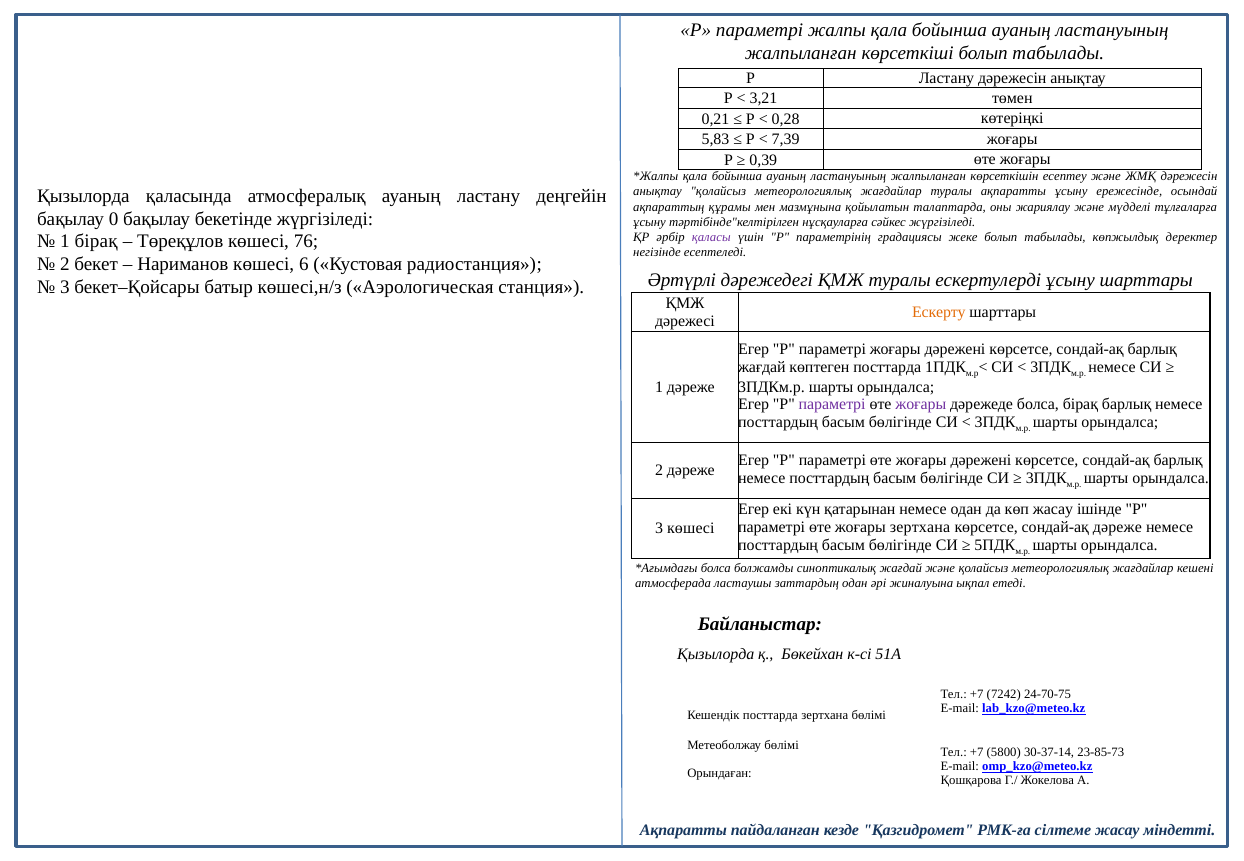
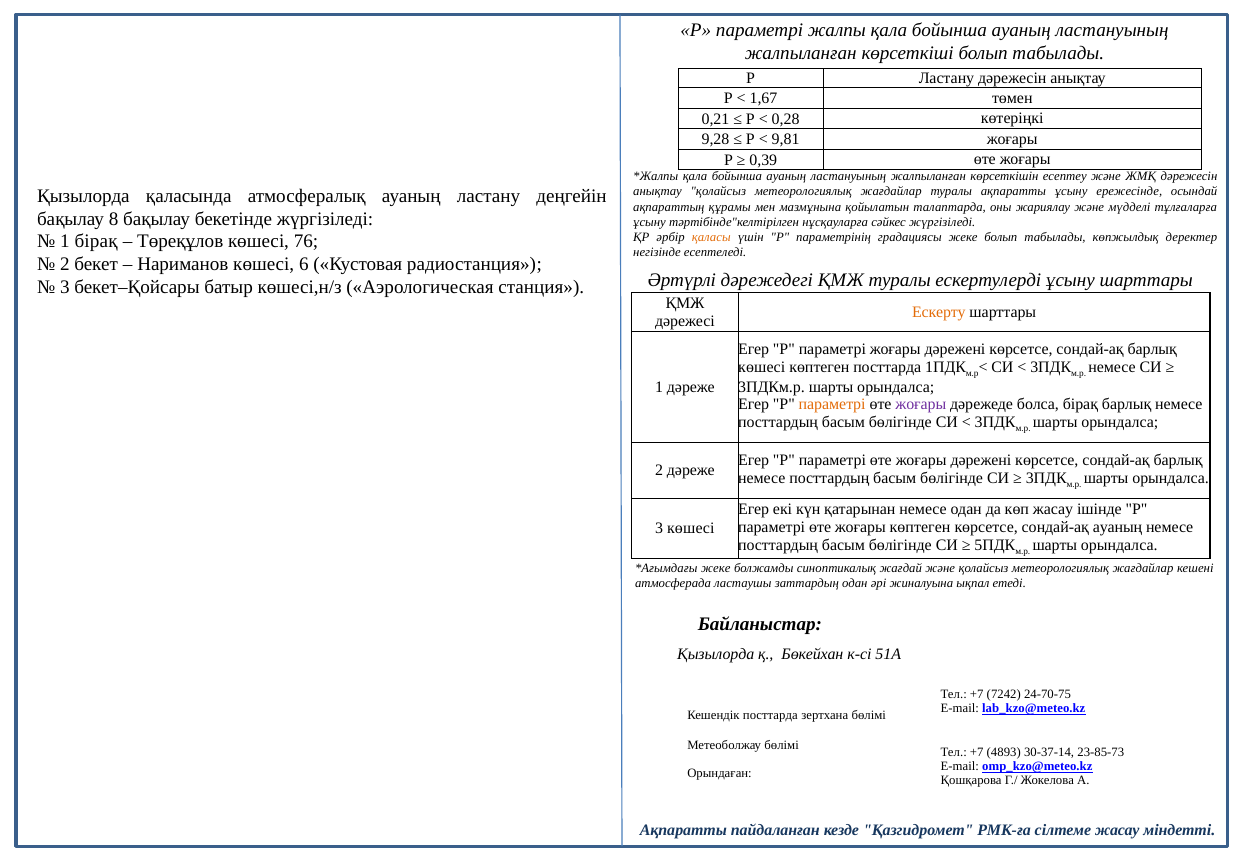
3,21: 3,21 -> 1,67
5,83: 5,83 -> 9,28
7,39: 7,39 -> 9,81
0: 0 -> 8
қаласы colour: purple -> orange
жағдай at (762, 367): жағдай -> көшесі
параметрі at (832, 405) colour: purple -> orange
жоғары зертхана: зертхана -> көптеген
сондай-ақ дәреже: дәреже -> ауаның
болса at (716, 568): болса -> жеке
5800: 5800 -> 4893
